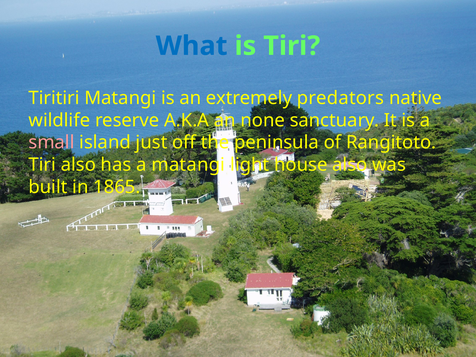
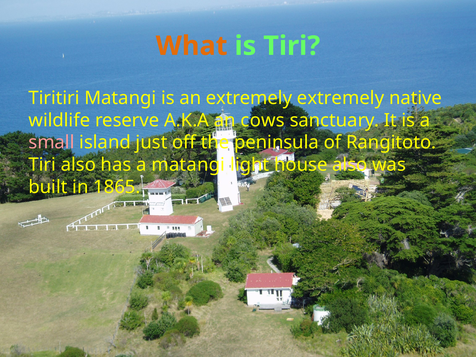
What colour: blue -> orange
extremely predators: predators -> extremely
none: none -> cows
